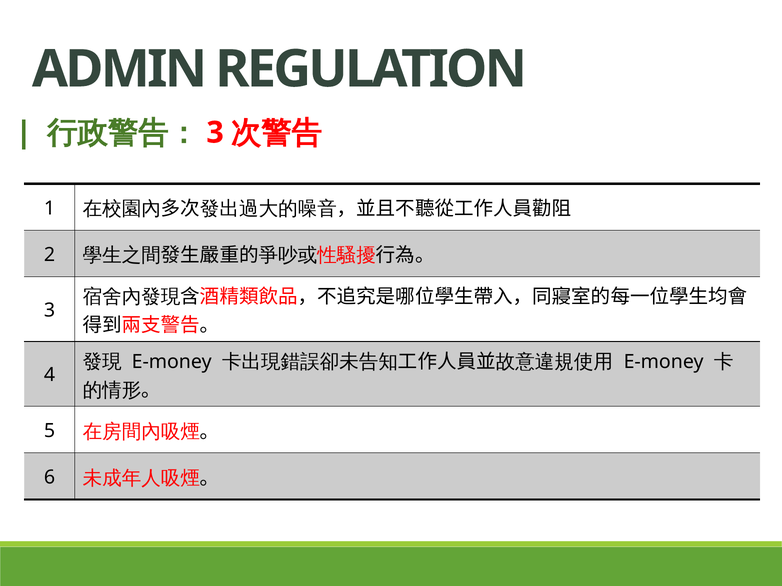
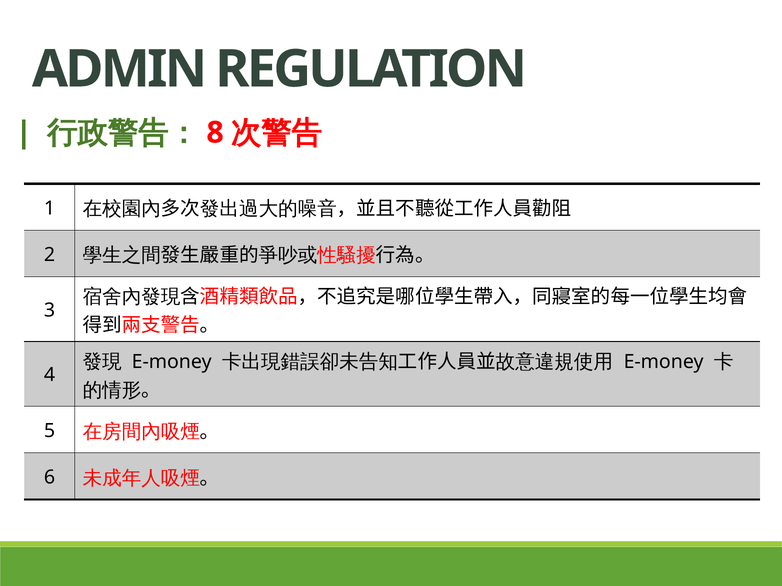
3 at (215, 133): 3 -> 8
